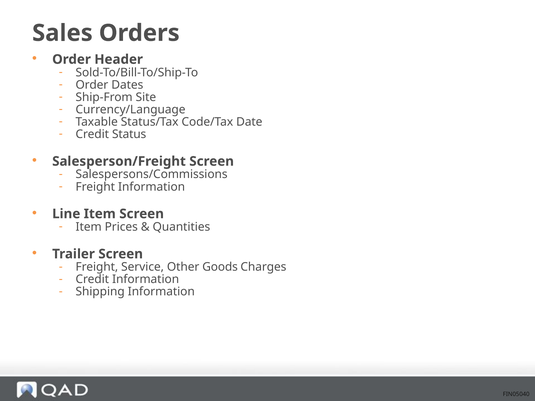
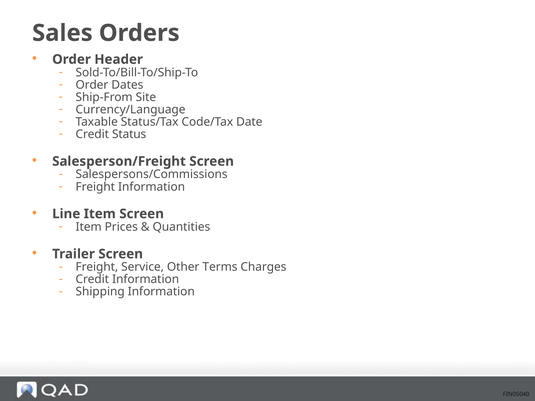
Goods: Goods -> Terms
